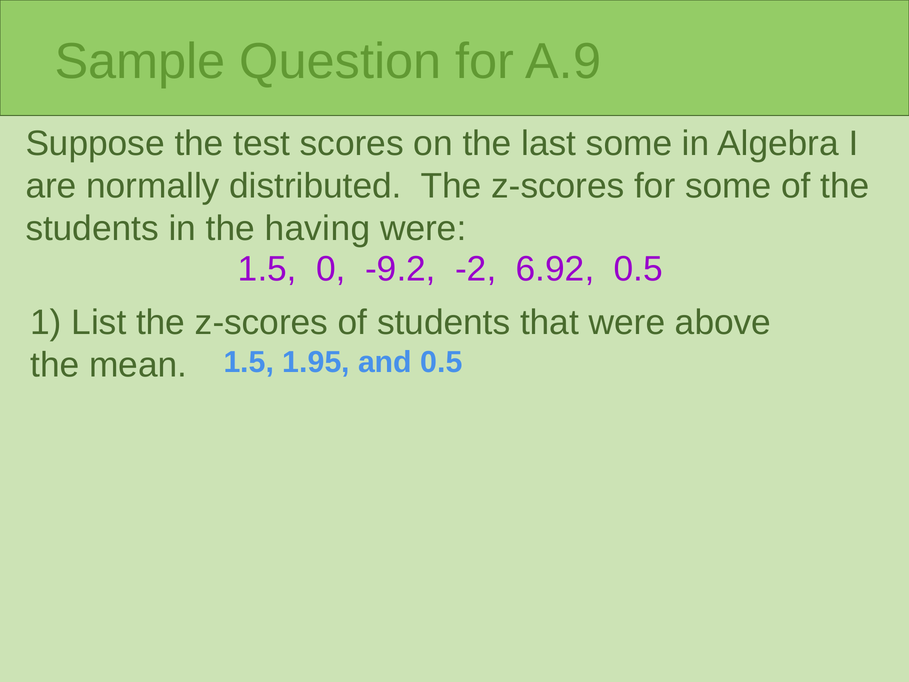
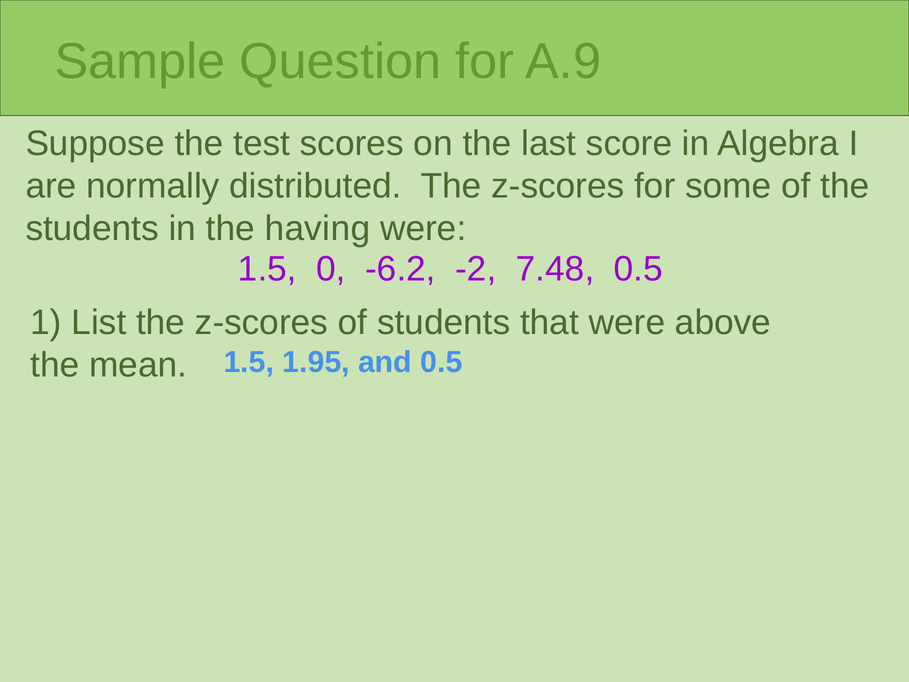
last some: some -> score
-9.2: -9.2 -> -6.2
6.92: 6.92 -> 7.48
